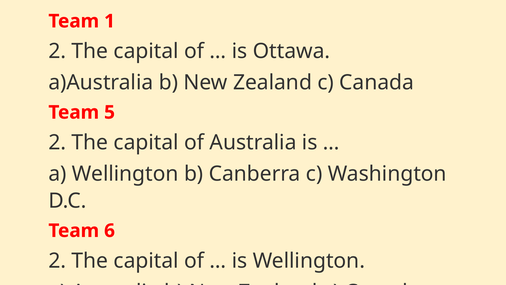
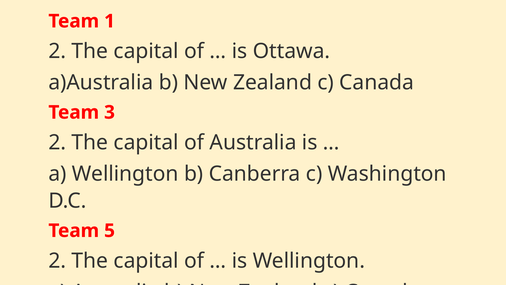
5: 5 -> 3
6: 6 -> 5
